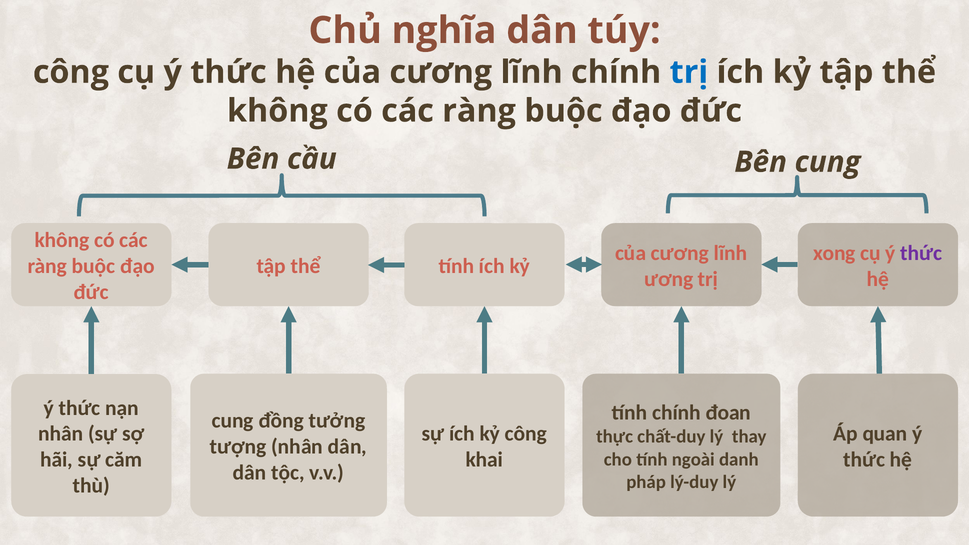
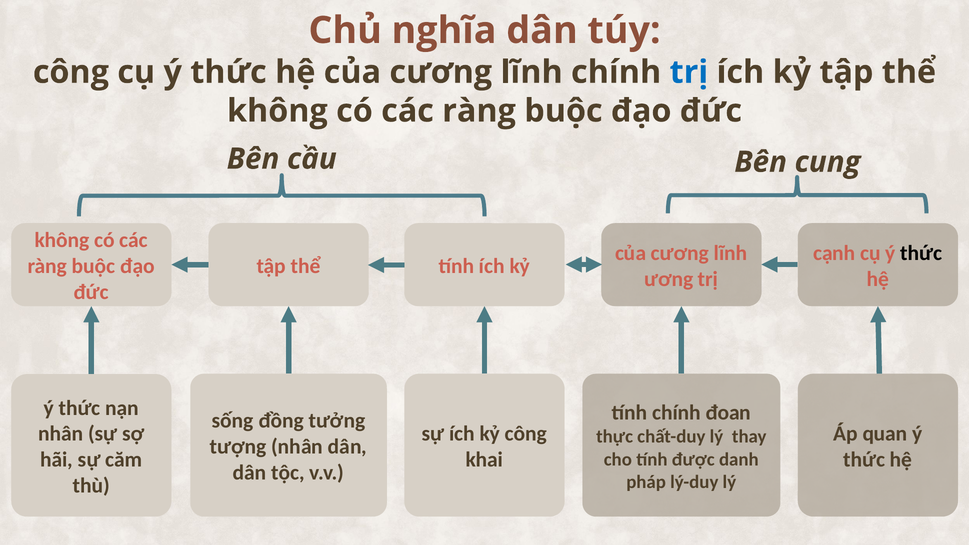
xong: xong -> cạnh
thức at (921, 253) colour: purple -> black
cung at (233, 421): cung -> sống
ngoài: ngoài -> được
